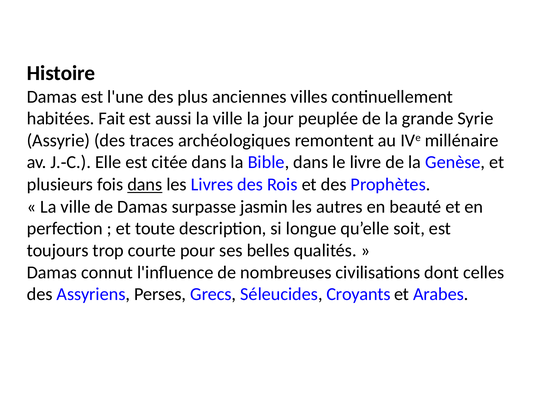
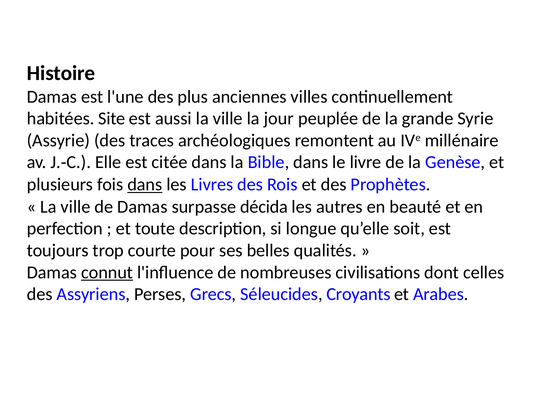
Fait: Fait -> Site
jasmin: jasmin -> décida
connut underline: none -> present
